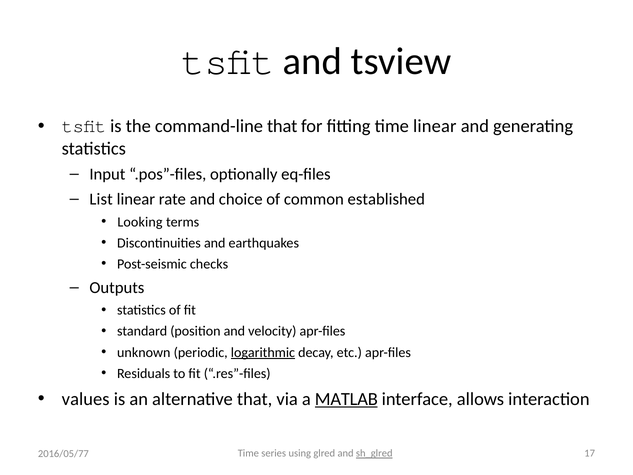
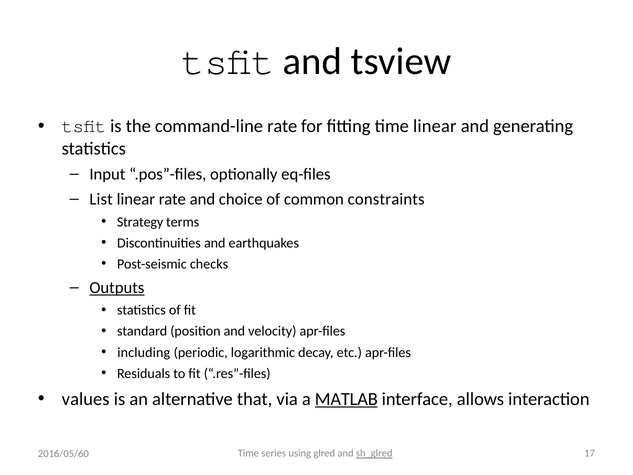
command-line that: that -> rate
established: established -> constraints
Looking: Looking -> Strategy
Outputs underline: none -> present
unknown: unknown -> including
logarithmic underline: present -> none
2016/05/77: 2016/05/77 -> 2016/05/60
